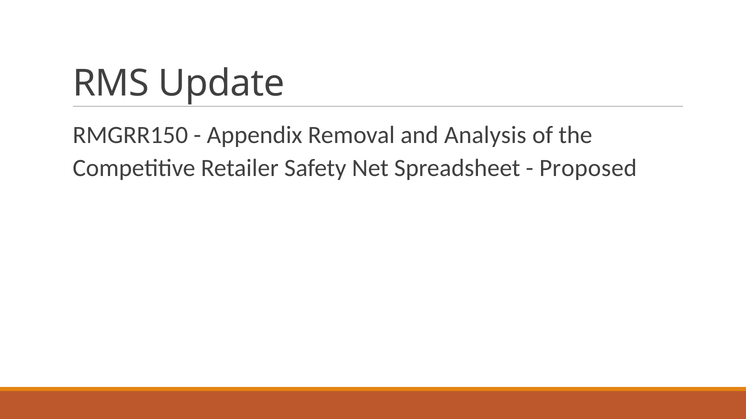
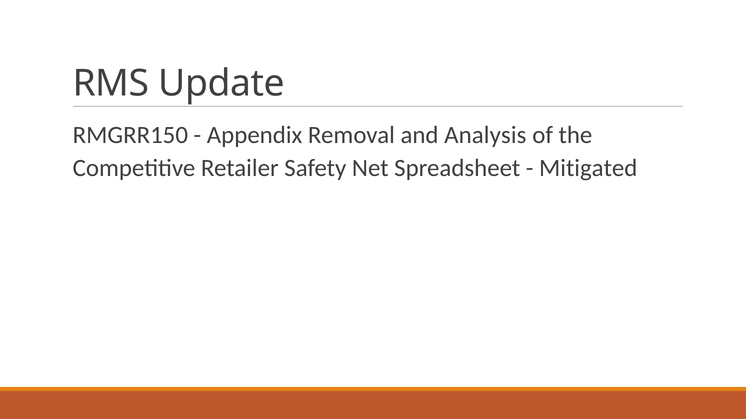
Proposed: Proposed -> Mitigated
